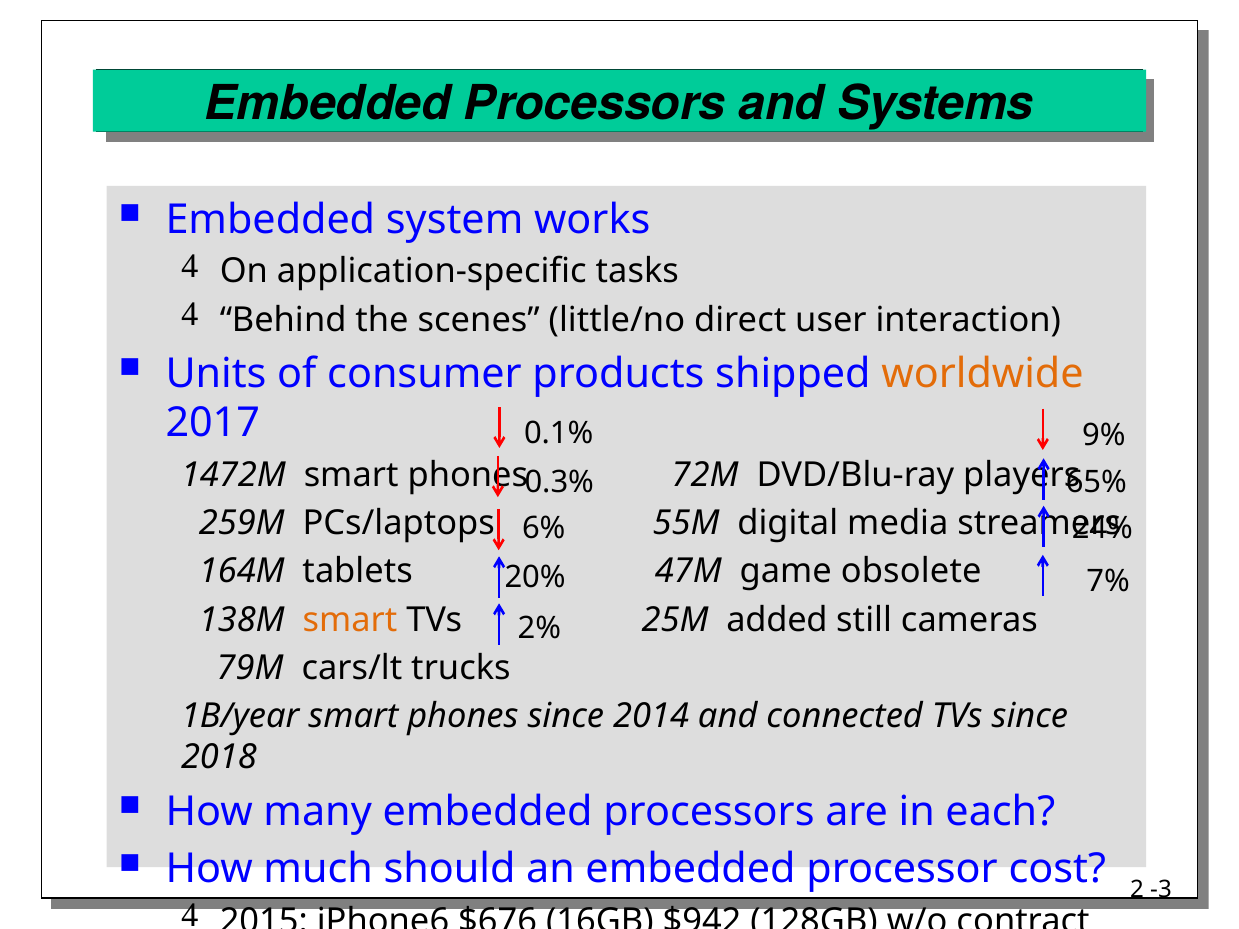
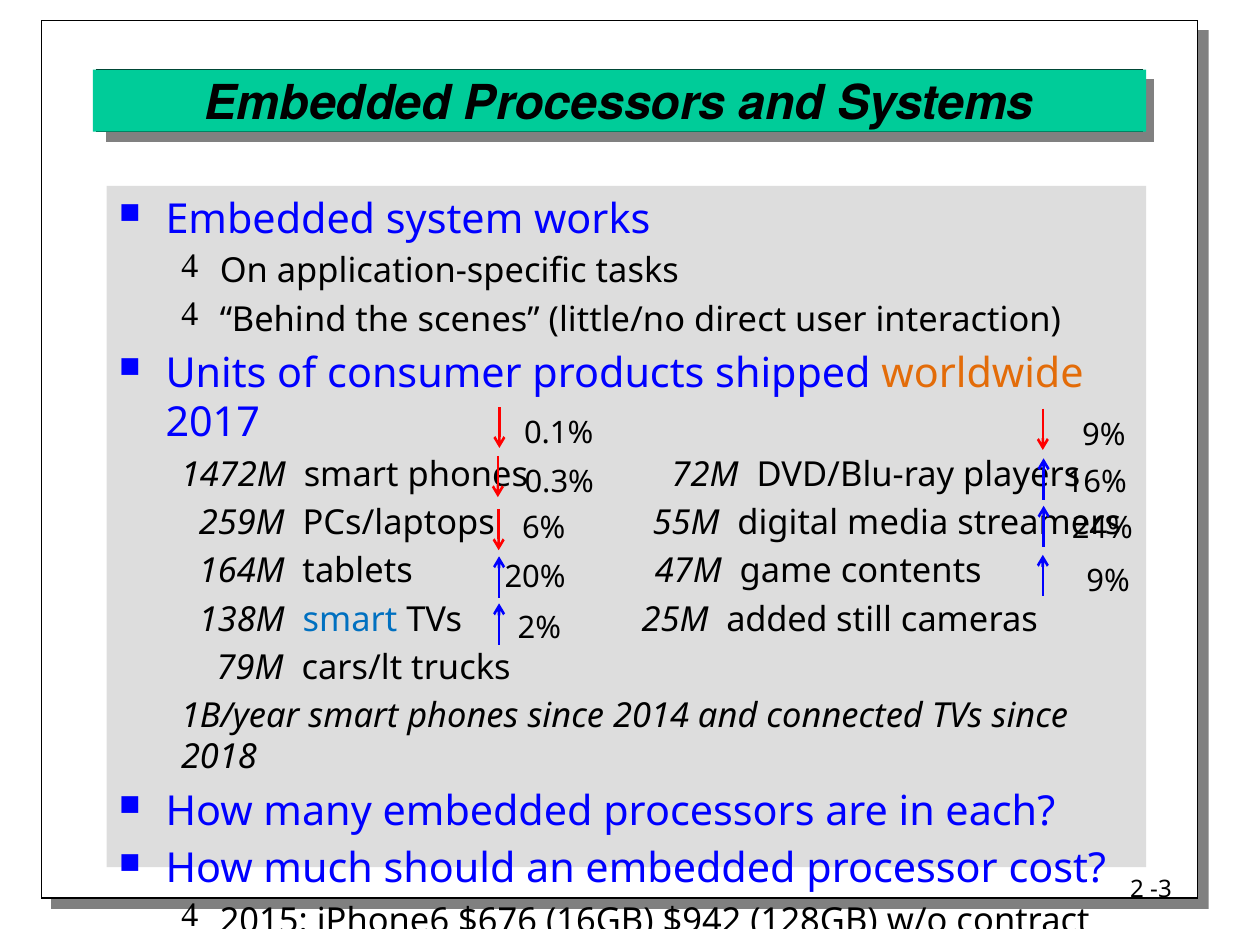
65%: 65% -> 16%
obsolete: obsolete -> contents
7% at (1108, 581): 7% -> 9%
smart at (350, 620) colour: orange -> blue
